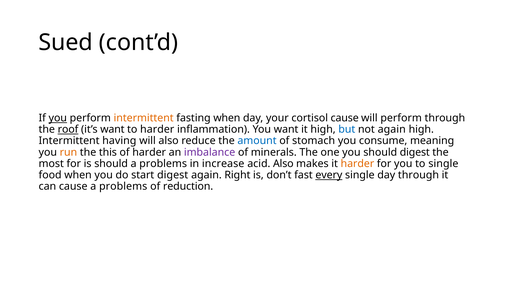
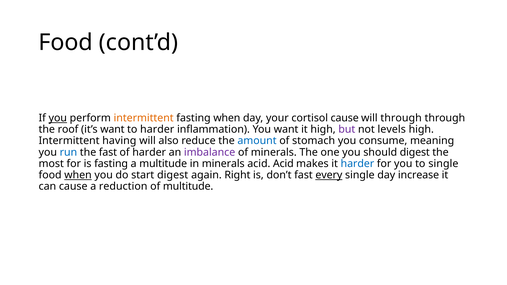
Sued at (66, 43): Sued -> Food
will perform: perform -> through
roof underline: present -> none
but colour: blue -> purple
not again: again -> levels
run colour: orange -> blue
the this: this -> fast
is should: should -> fasting
problems at (163, 164): problems -> multitude
in increase: increase -> minerals
acid Also: Also -> Acid
harder at (357, 164) colour: orange -> blue
when at (78, 175) underline: none -> present
day through: through -> increase
cause a problems: problems -> reduction
of reduction: reduction -> multitude
